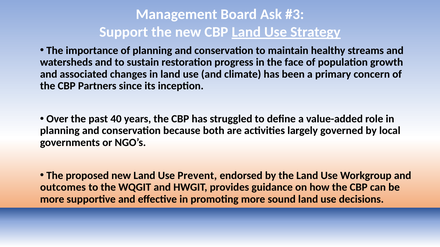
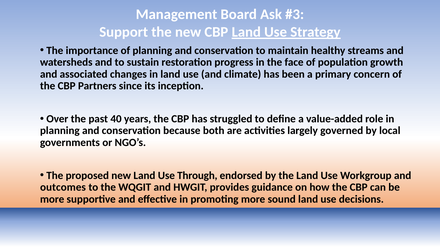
Prevent: Prevent -> Through
